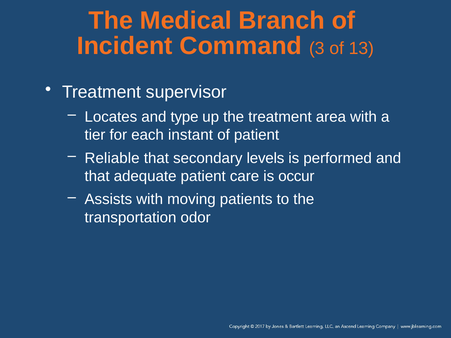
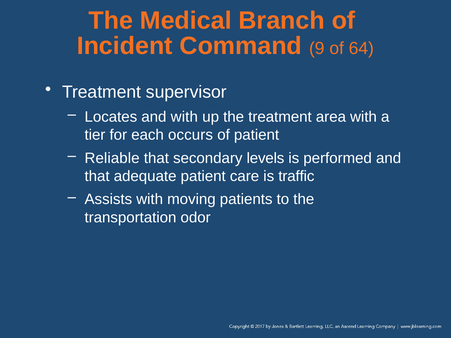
3: 3 -> 9
13: 13 -> 64
and type: type -> with
instant: instant -> occurs
occur: occur -> traffic
